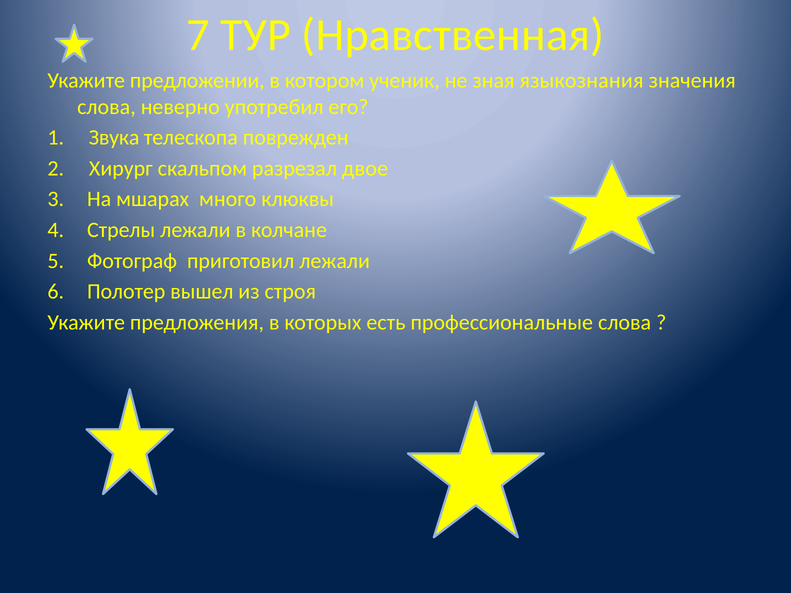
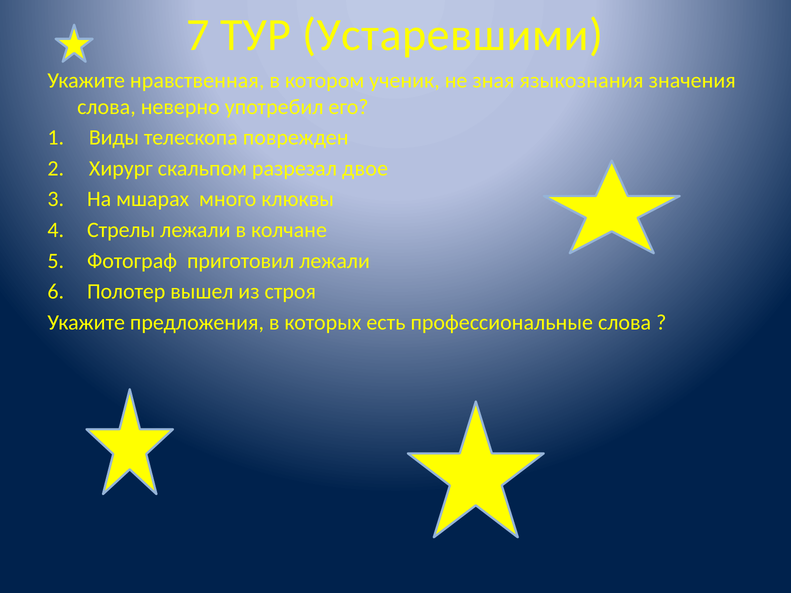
Нравственная: Нравственная -> Устаревшими
предложении: предложении -> нравственная
Звука: Звука -> Виды
